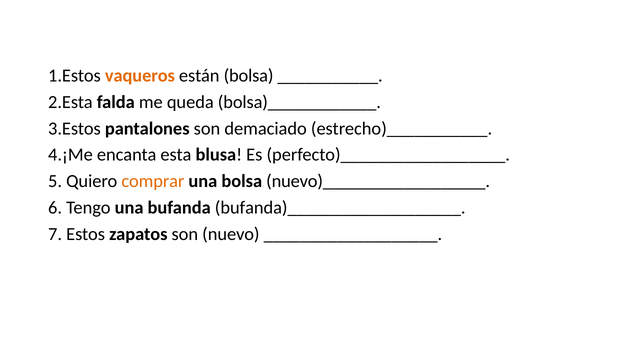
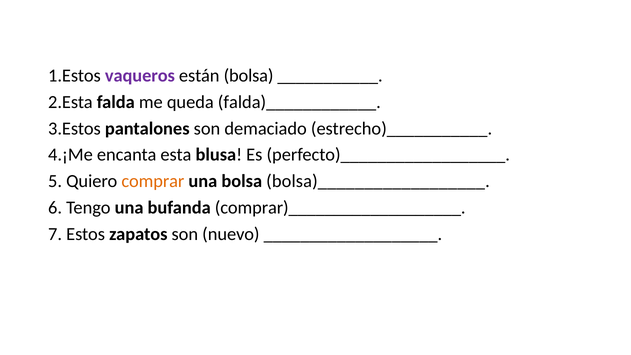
vaqueros colour: orange -> purple
bolsa)____________: bolsa)____________ -> falda)____________
nuevo)__________________: nuevo)__________________ -> bolsa)__________________
bufanda)___________________: bufanda)___________________ -> comprar)___________________
